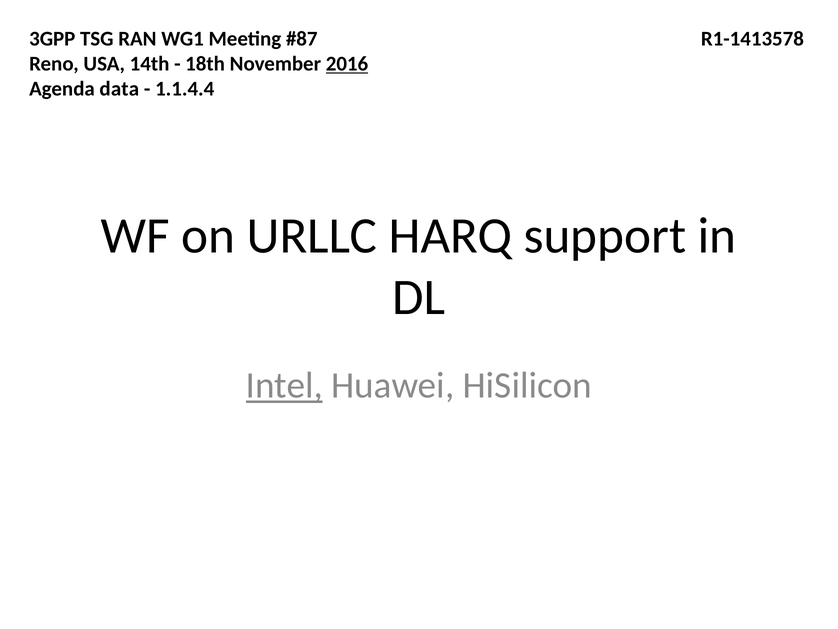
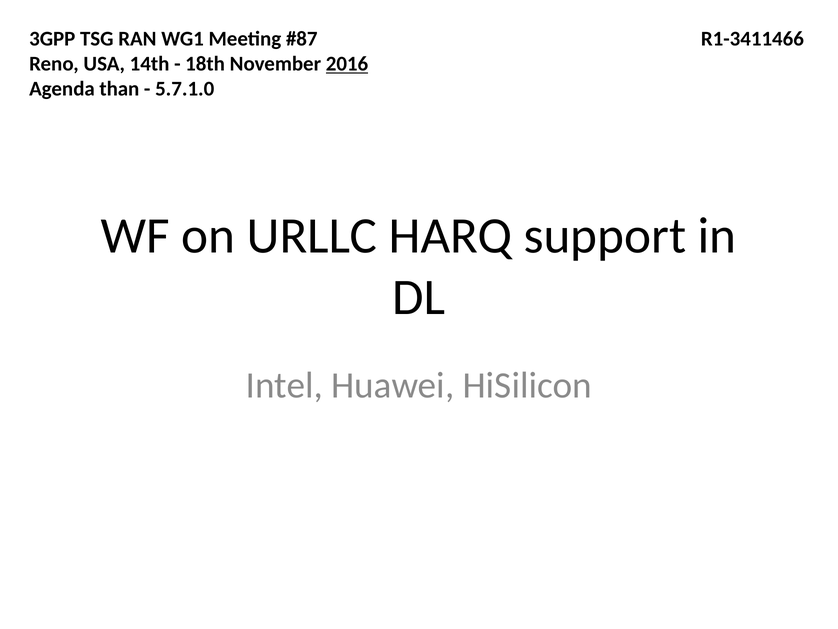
R1-1413578: R1-1413578 -> R1-3411466
data: data -> than
1.1.4.4: 1.1.4.4 -> 5.7.1.0
Intel underline: present -> none
